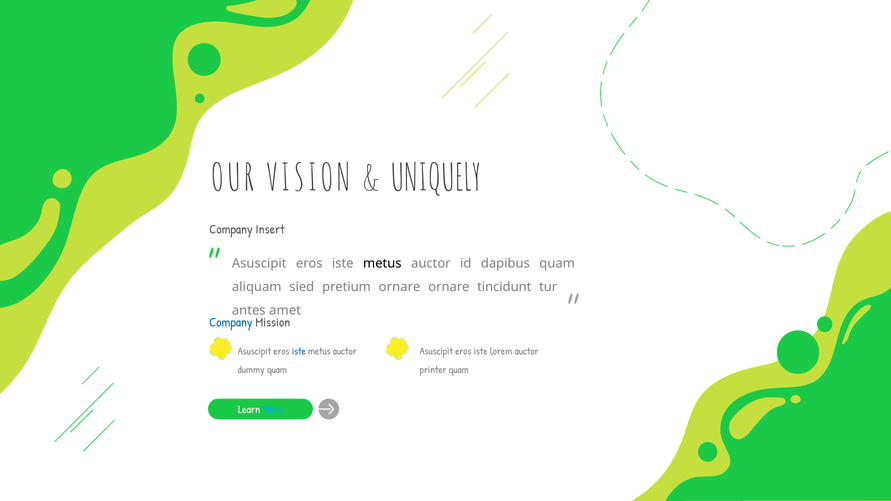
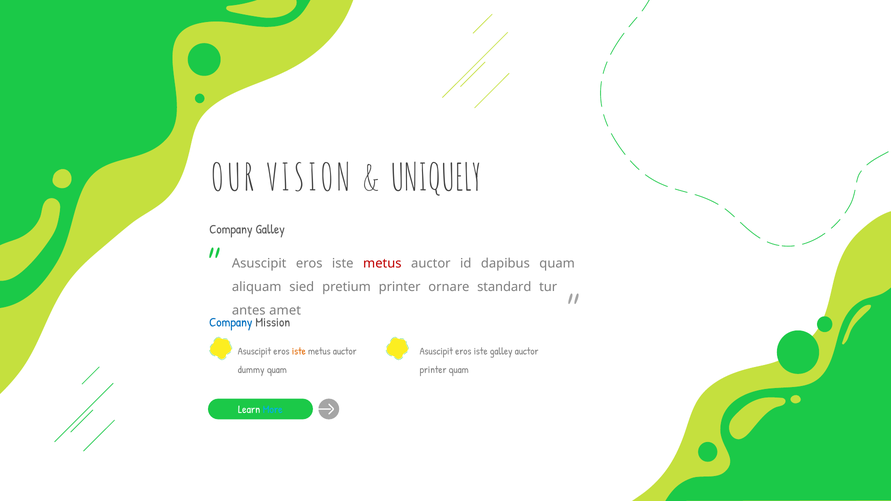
Company Insert: Insert -> Galley
metus at (382, 264) colour: black -> red
pretium ornare: ornare -> printer
tincidunt: tincidunt -> standard
iste at (299, 351) colour: blue -> orange
iste lorem: lorem -> galley
